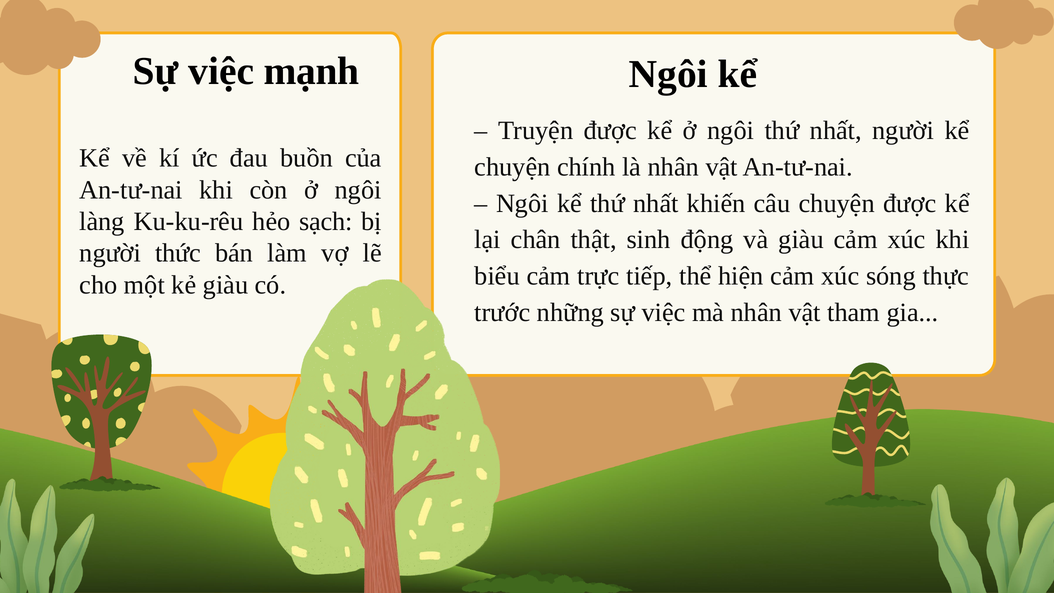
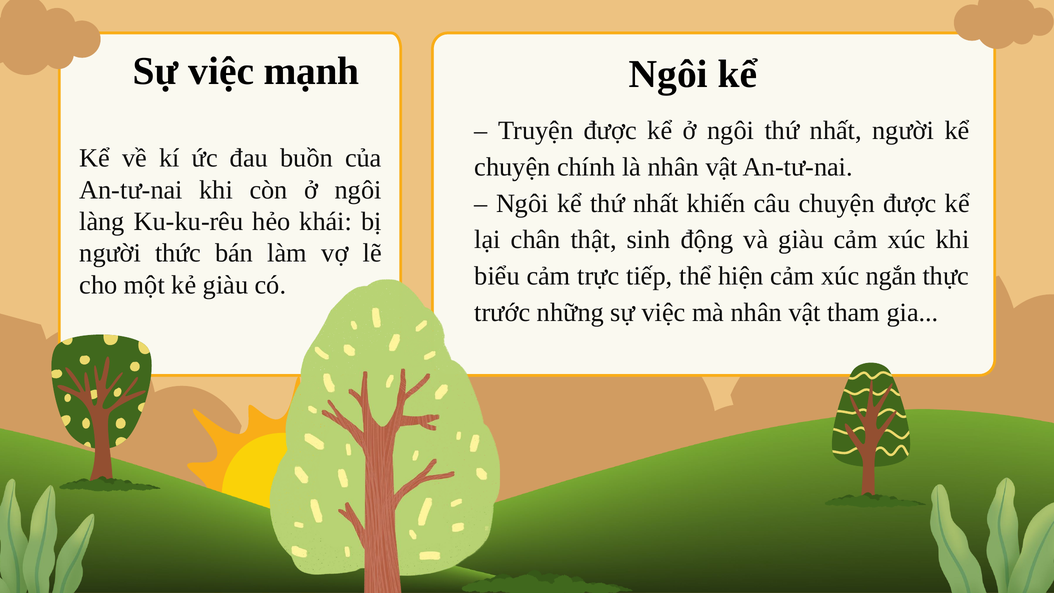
sạch: sạch -> khái
sóng: sóng -> ngắn
